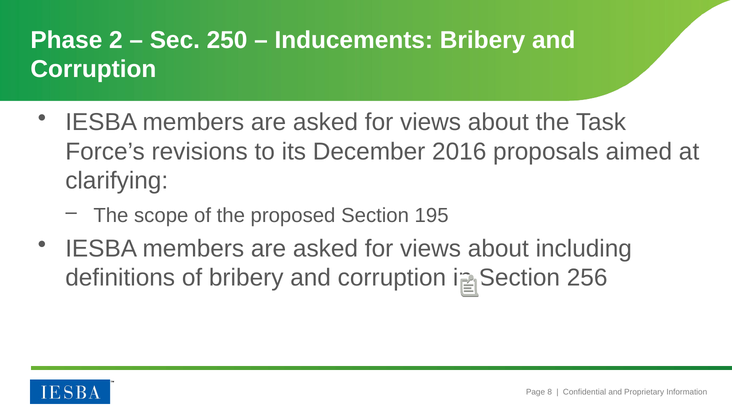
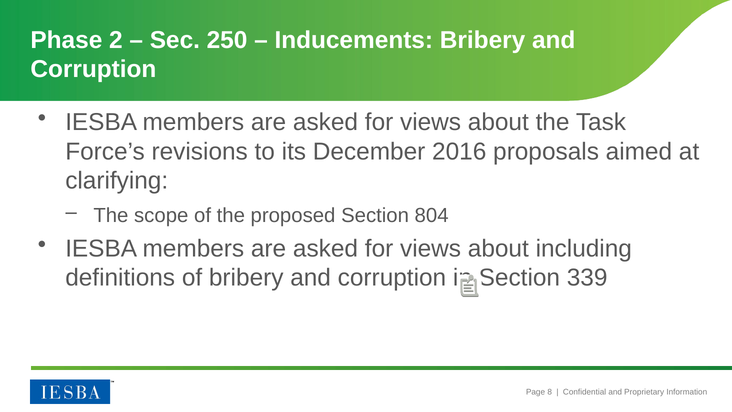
195: 195 -> 804
256: 256 -> 339
